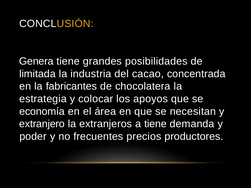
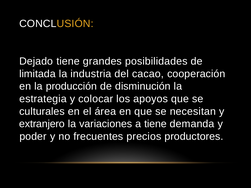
Genera: Genera -> Dejado
concentrada: concentrada -> cooperación
fabricantes: fabricantes -> producción
chocolatera: chocolatera -> disminución
economía: economía -> culturales
extranjeros: extranjeros -> variaciones
